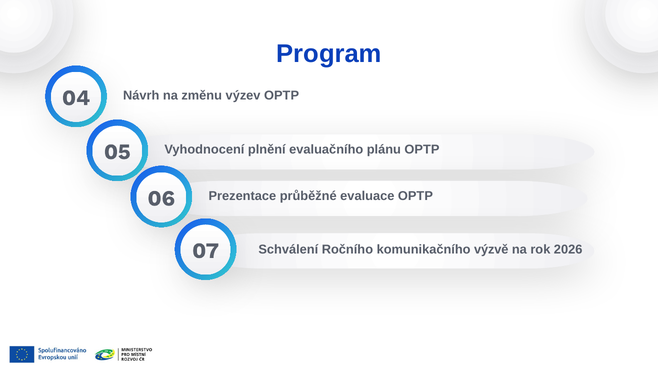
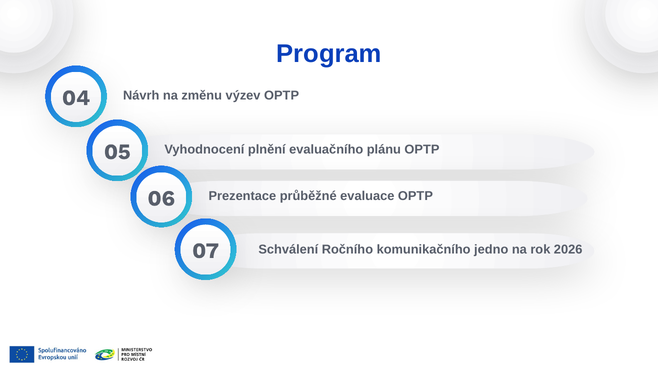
výzvě: výzvě -> jedno
